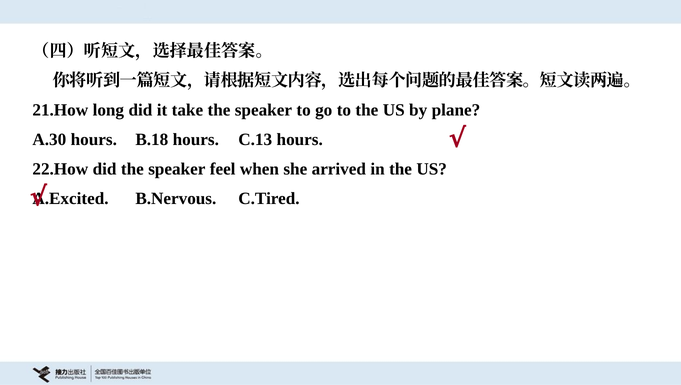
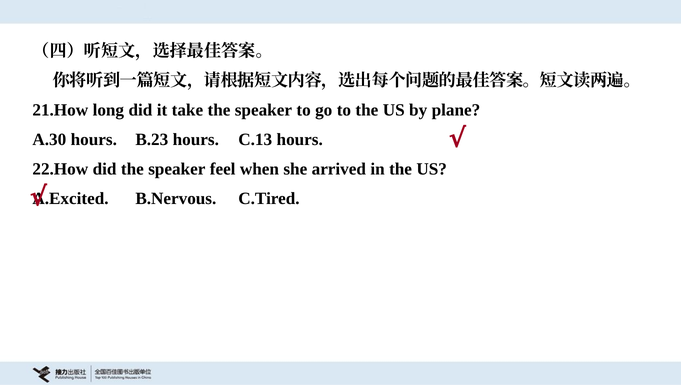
B.18: B.18 -> B.23
